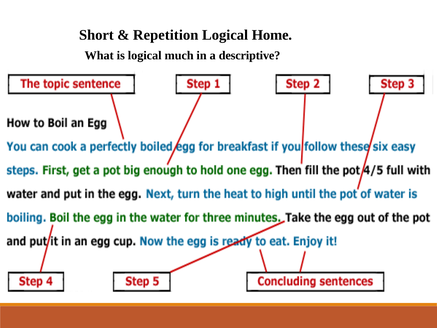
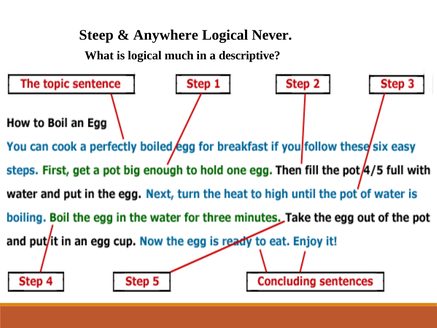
Short: Short -> Steep
Repetition: Repetition -> Anywhere
Home: Home -> Never
